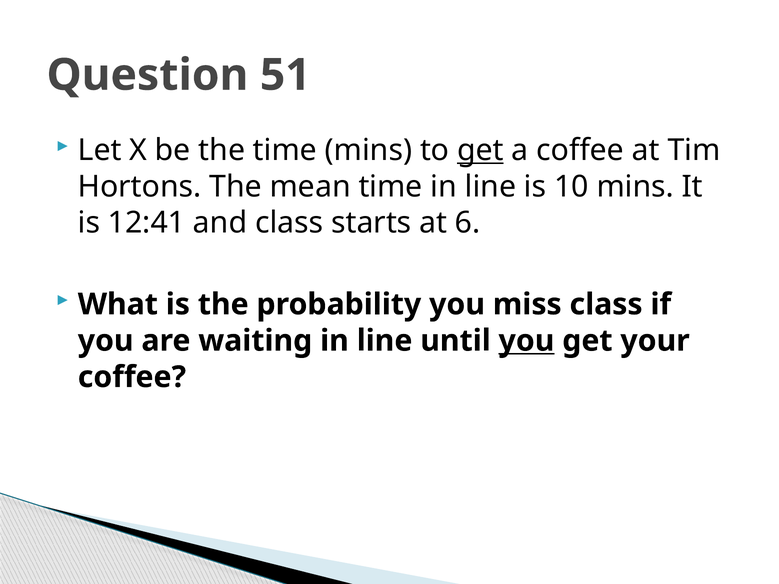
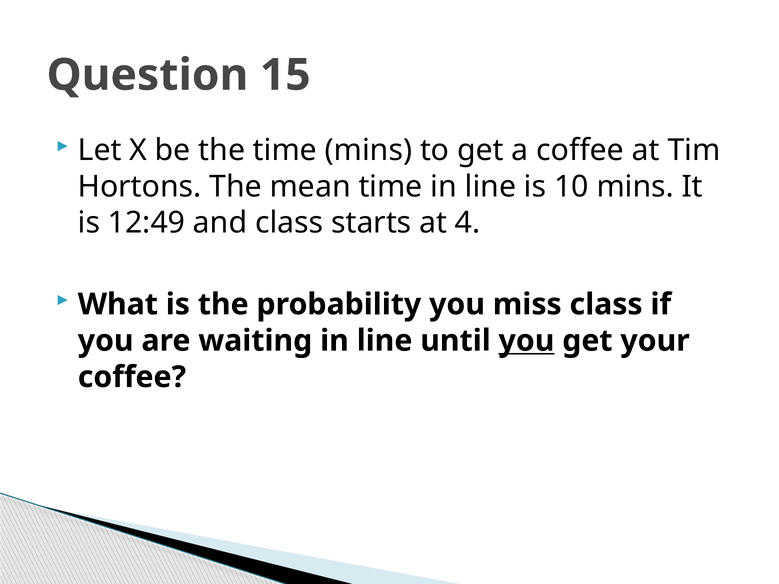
51: 51 -> 15
get at (480, 150) underline: present -> none
12:41: 12:41 -> 12:49
6: 6 -> 4
